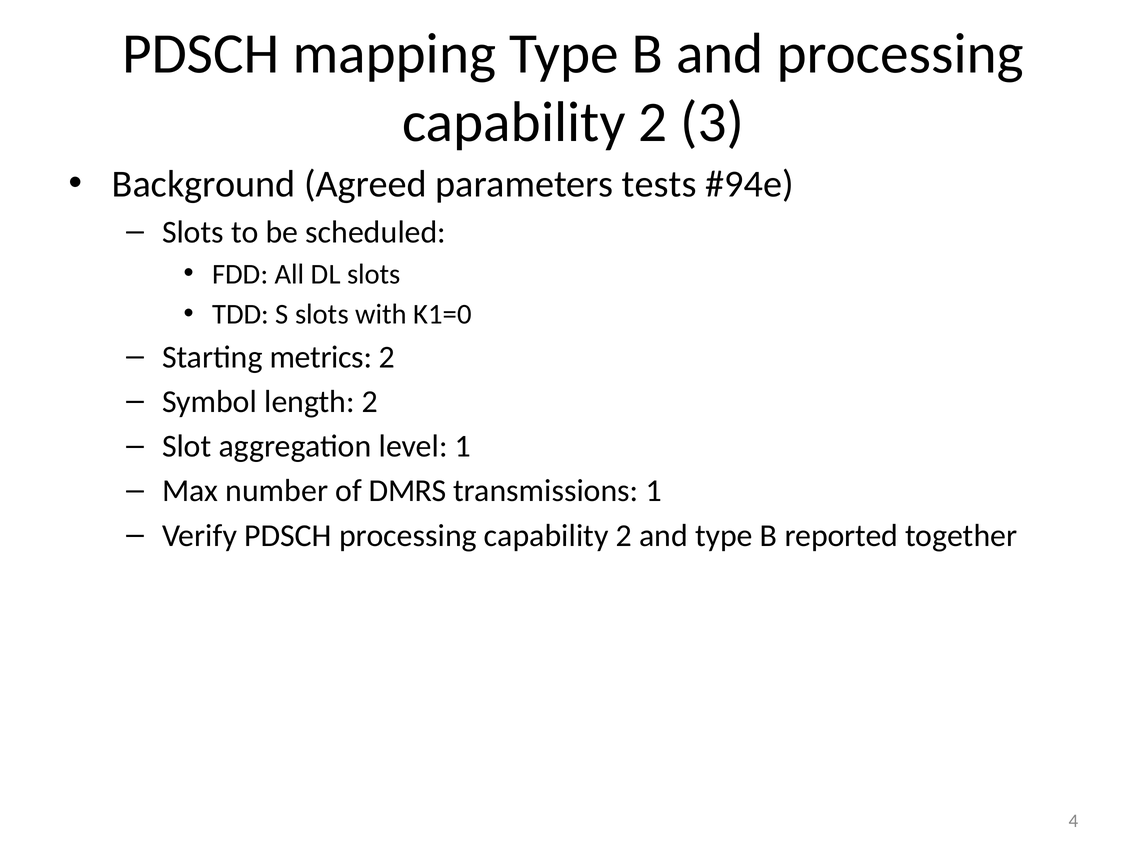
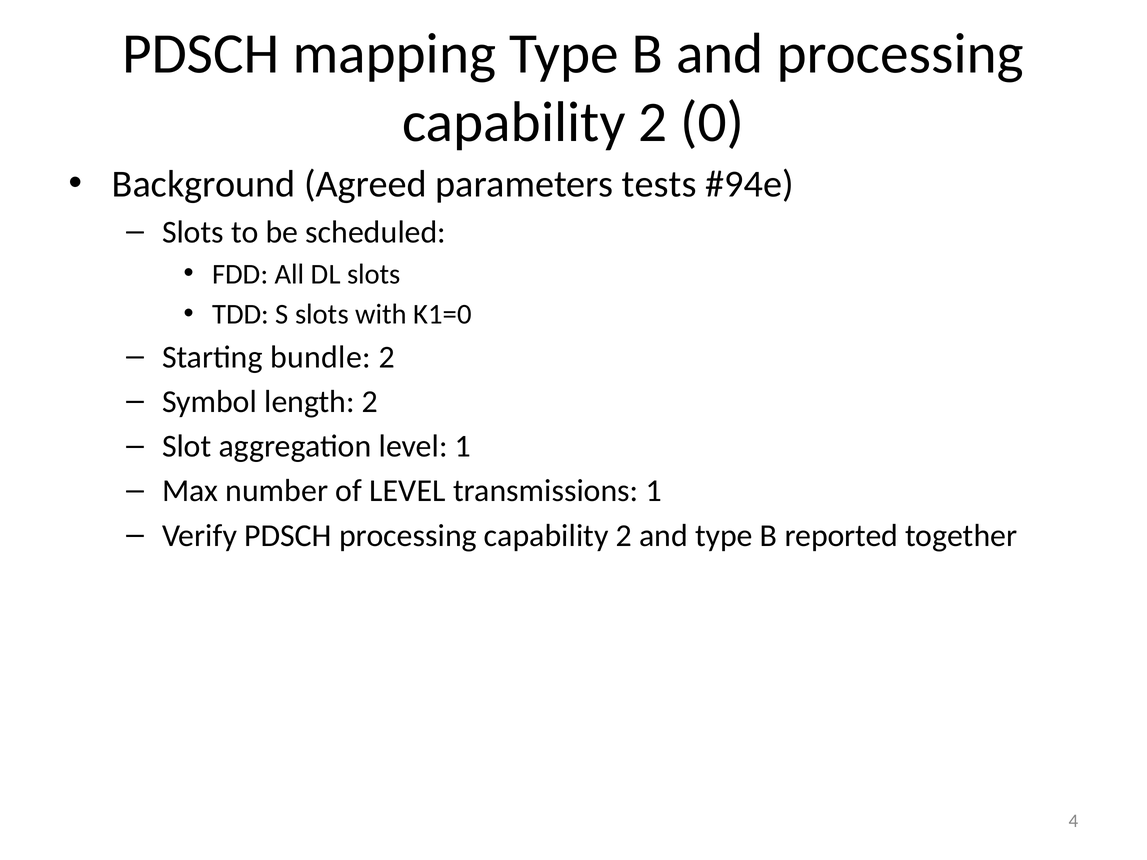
3: 3 -> 0
metrics: metrics -> bundle
of DMRS: DMRS -> LEVEL
